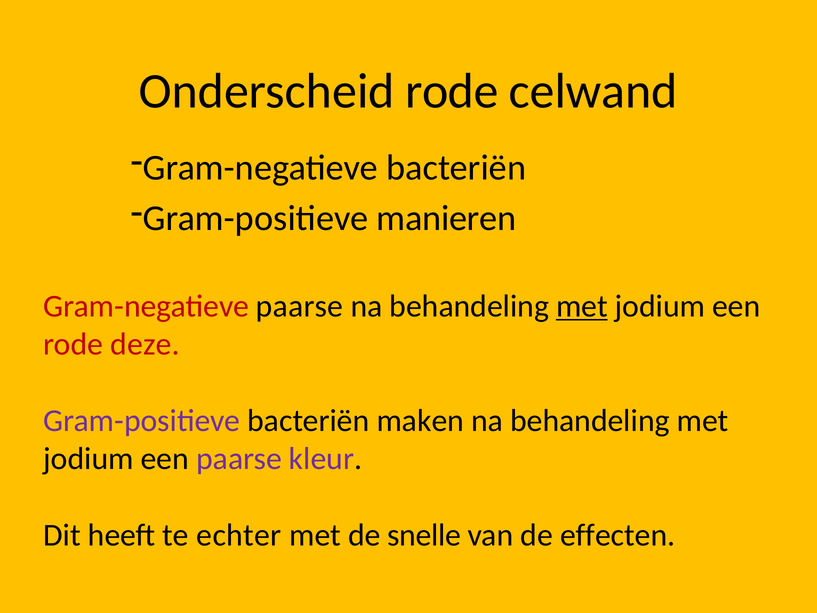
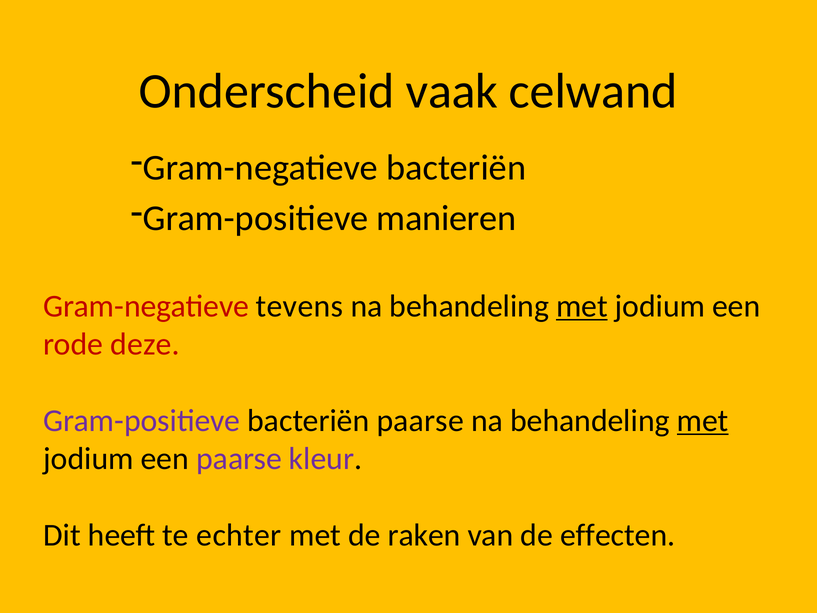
Onderscheid rode: rode -> vaak
Gram-negatieve paarse: paarse -> tevens
bacteriën maken: maken -> paarse
met at (703, 420) underline: none -> present
snelle: snelle -> raken
